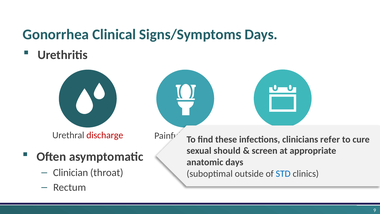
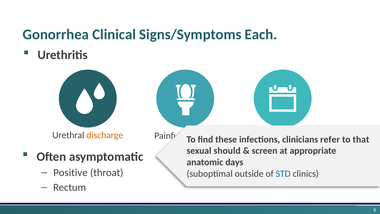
Signs/Symptoms Days: Days -> Each
discharge colour: red -> orange
cure: cure -> that
Clinician: Clinician -> Positive
